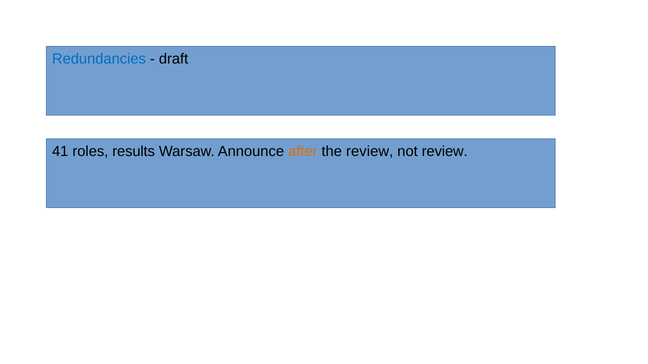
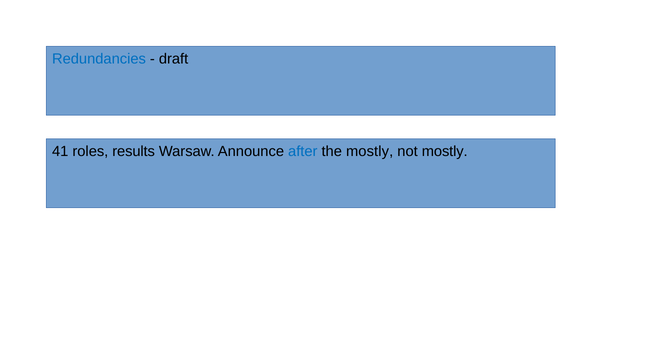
after colour: orange -> blue
the review: review -> mostly
not review: review -> mostly
